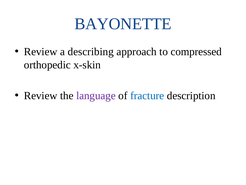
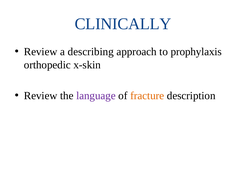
BAYONETTE: BAYONETTE -> CLINICALLY
compressed: compressed -> prophylaxis
fracture colour: blue -> orange
